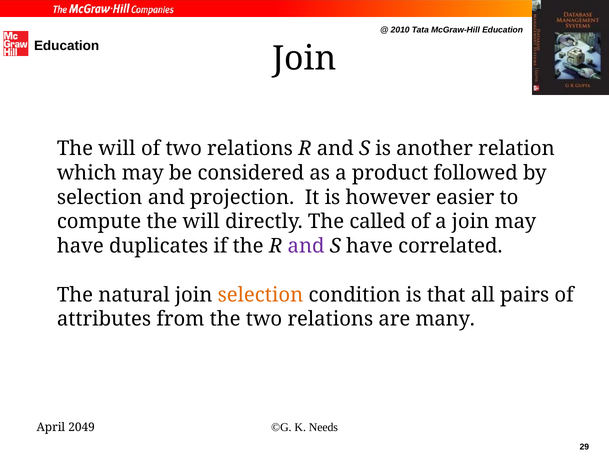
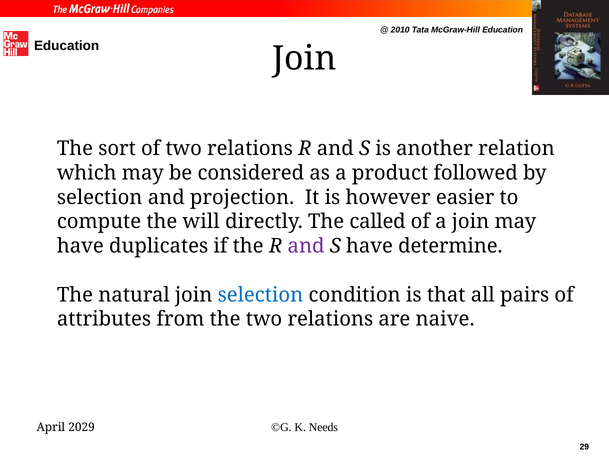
will at (117, 149): will -> sort
correlated: correlated -> determine
selection at (260, 295) colour: orange -> blue
many: many -> naive
2049: 2049 -> 2029
